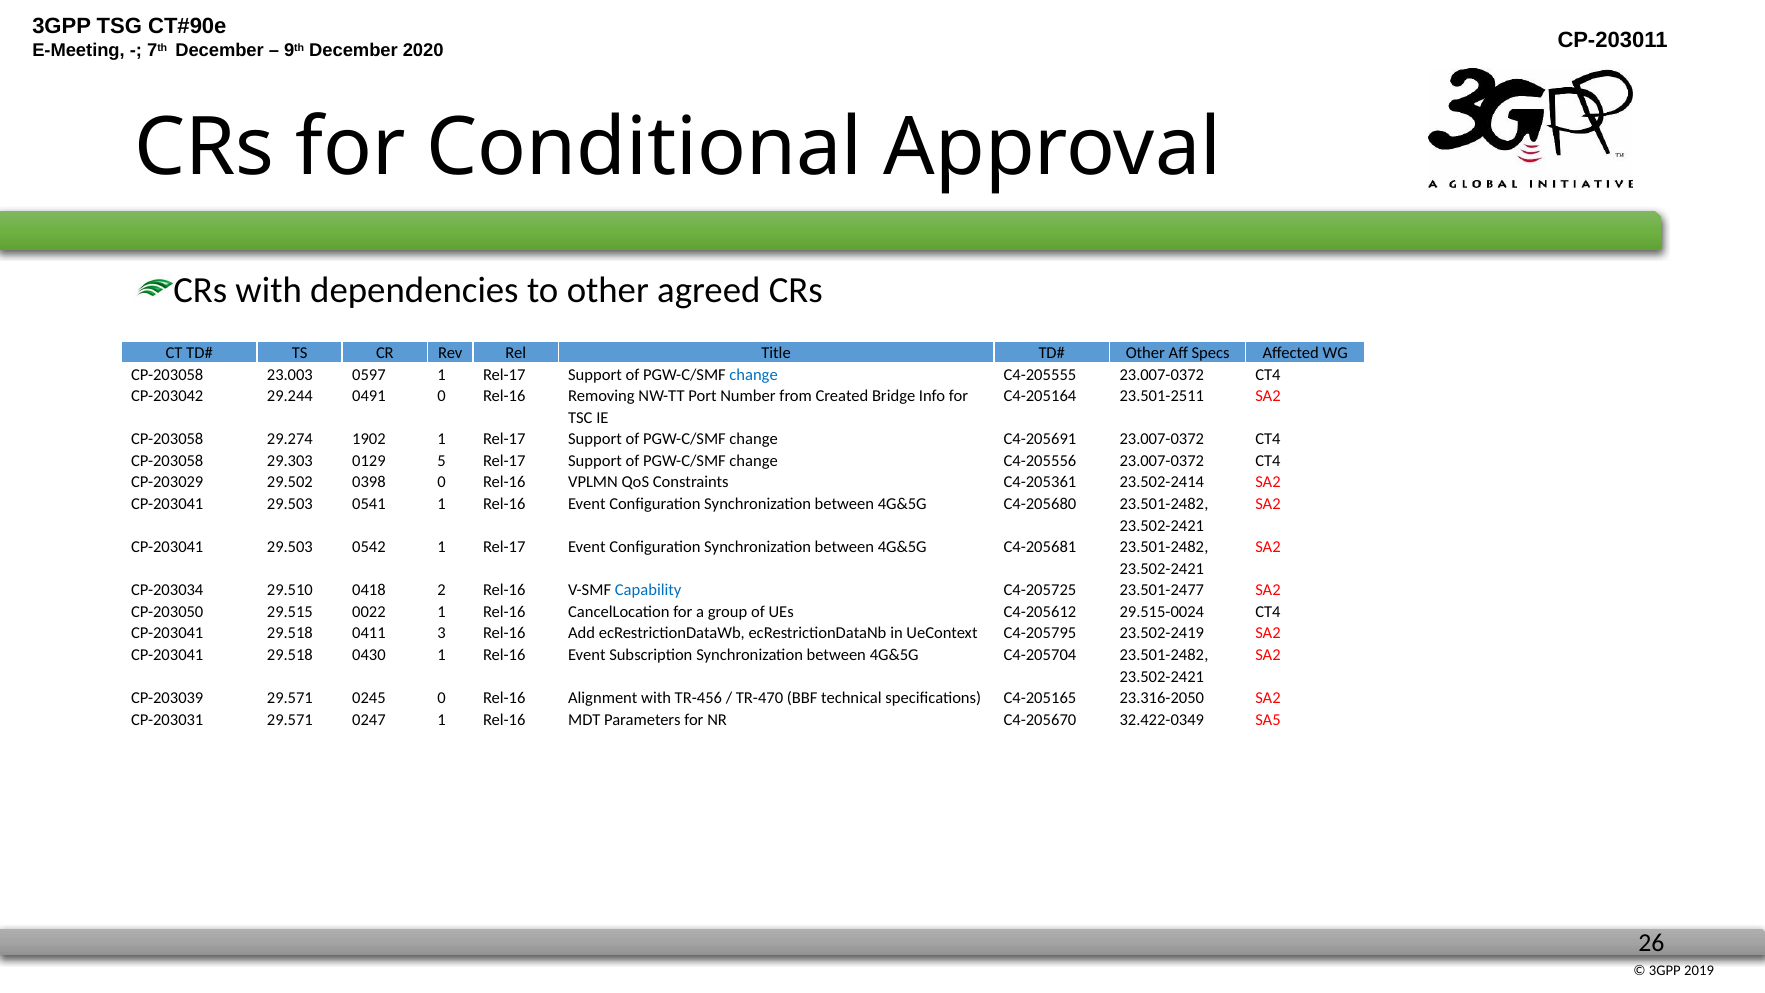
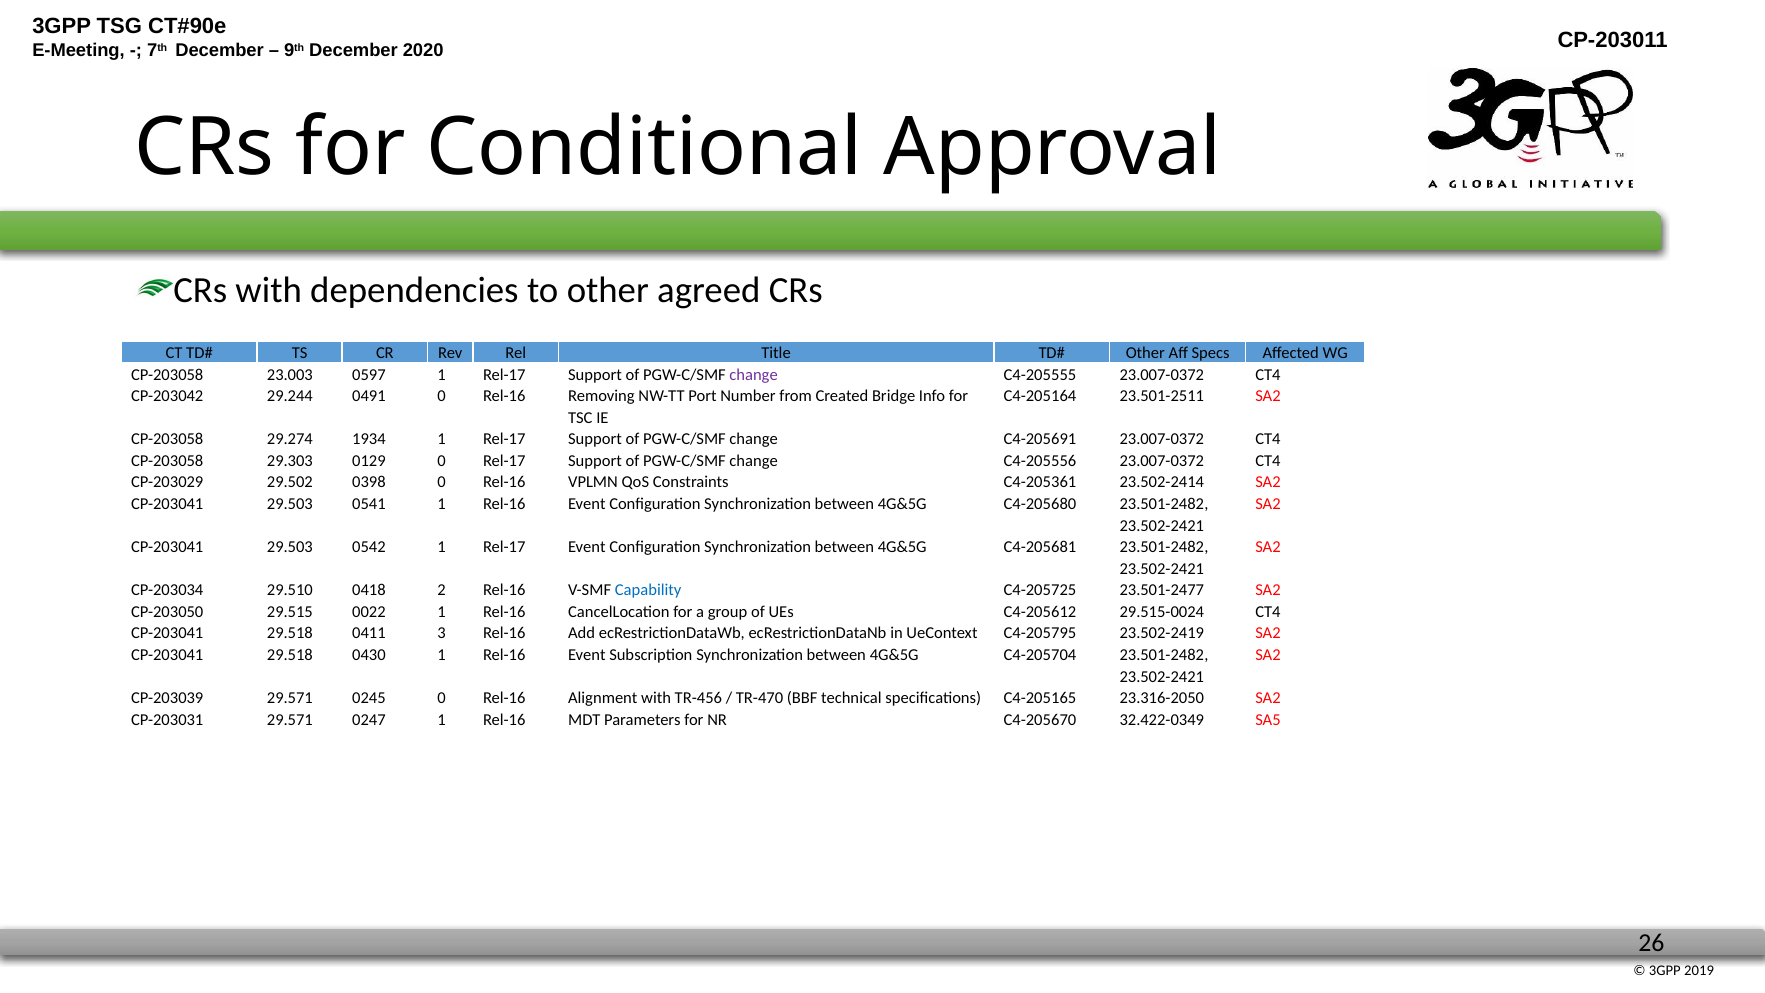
change at (754, 375) colour: blue -> purple
1902: 1902 -> 1934
0129 5: 5 -> 0
